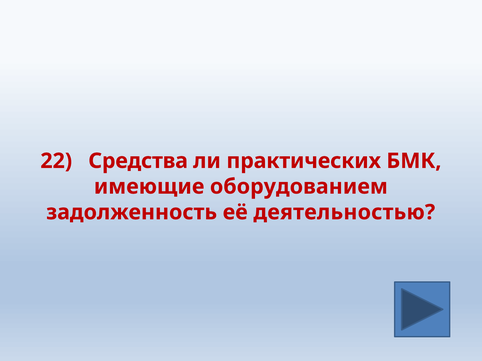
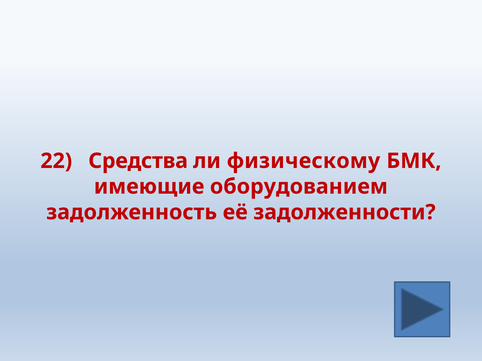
практических: практических -> физическому
деятельностью: деятельностью -> задолженности
